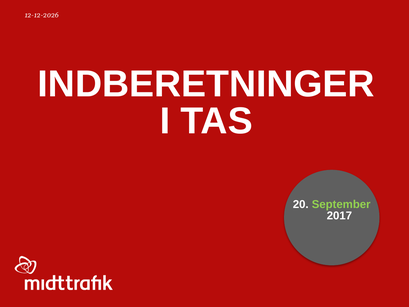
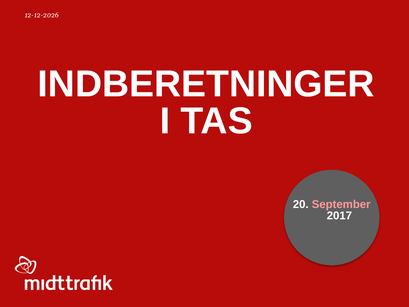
September colour: light green -> pink
